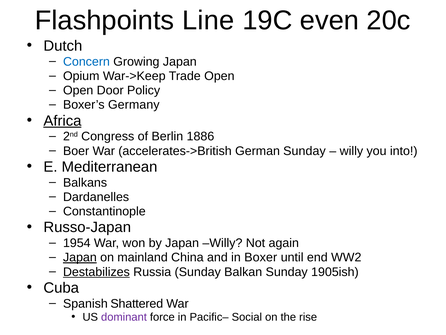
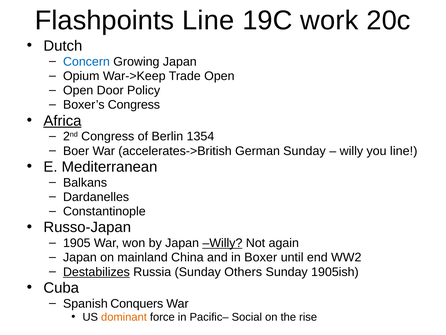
even: even -> work
Boxer’s Germany: Germany -> Congress
1886: 1886 -> 1354
you into: into -> line
1954: 1954 -> 1905
Willy at (222, 243) underline: none -> present
Japan at (80, 257) underline: present -> none
Balkan: Balkan -> Others
Shattered: Shattered -> Conquers
dominant colour: purple -> orange
